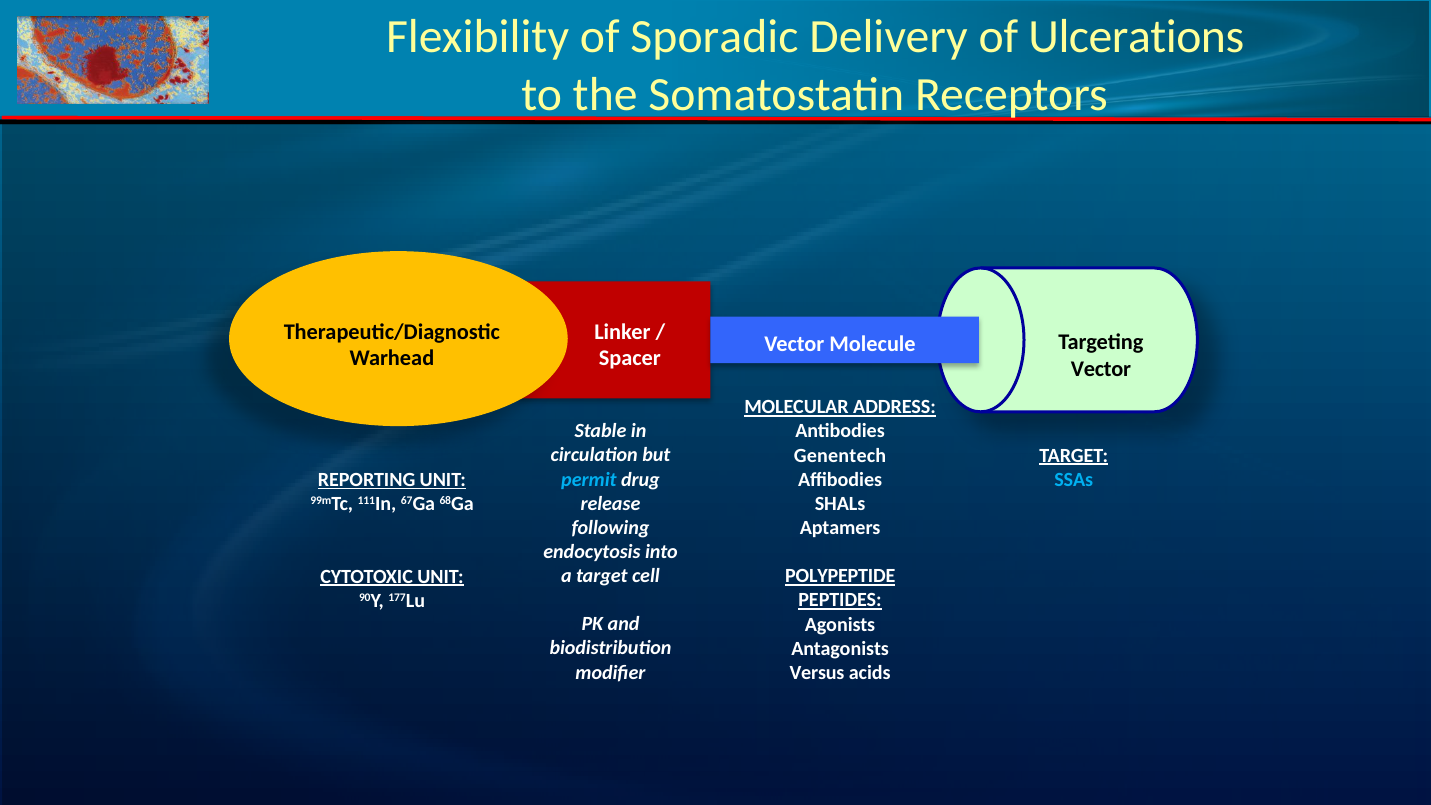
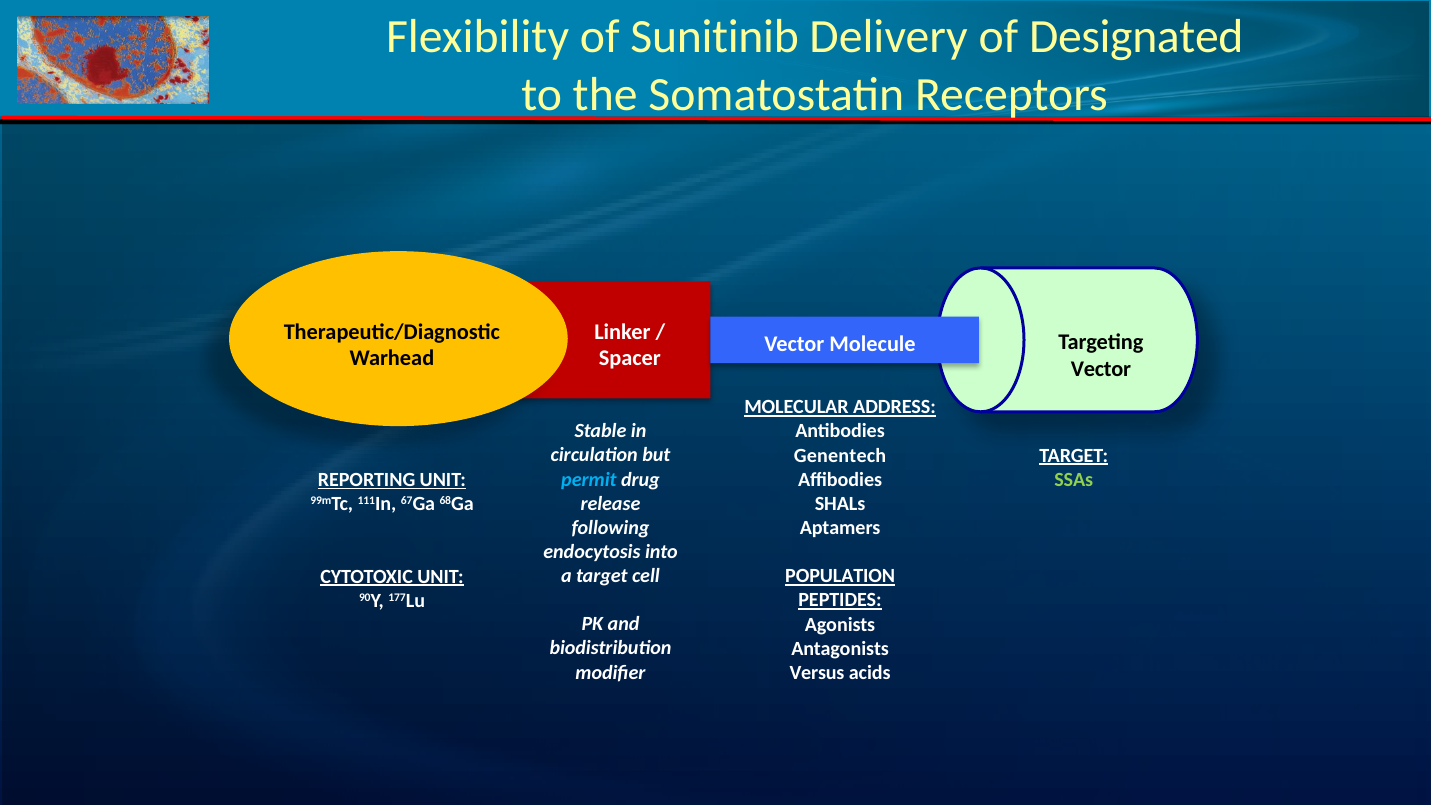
Sporadic: Sporadic -> Sunitinib
Ulcerations: Ulcerations -> Designated
SSAs colour: light blue -> light green
POLYPEPTIDE: POLYPEPTIDE -> POPULATION
